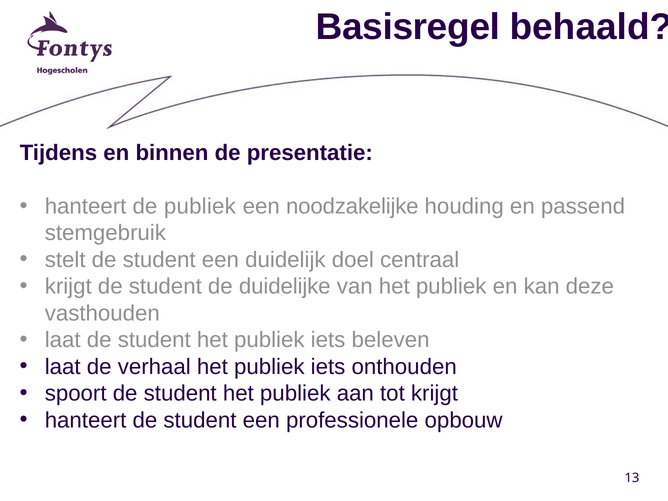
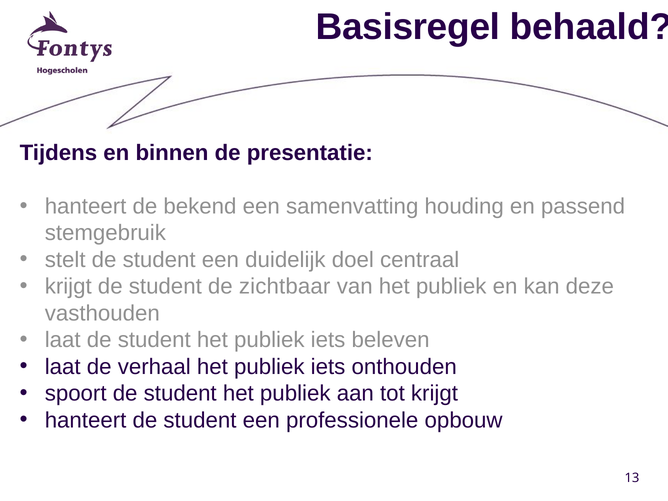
de publiek: publiek -> bekend
noodzakelijke: noodzakelijke -> samenvatting
duidelijke: duidelijke -> zichtbaar
